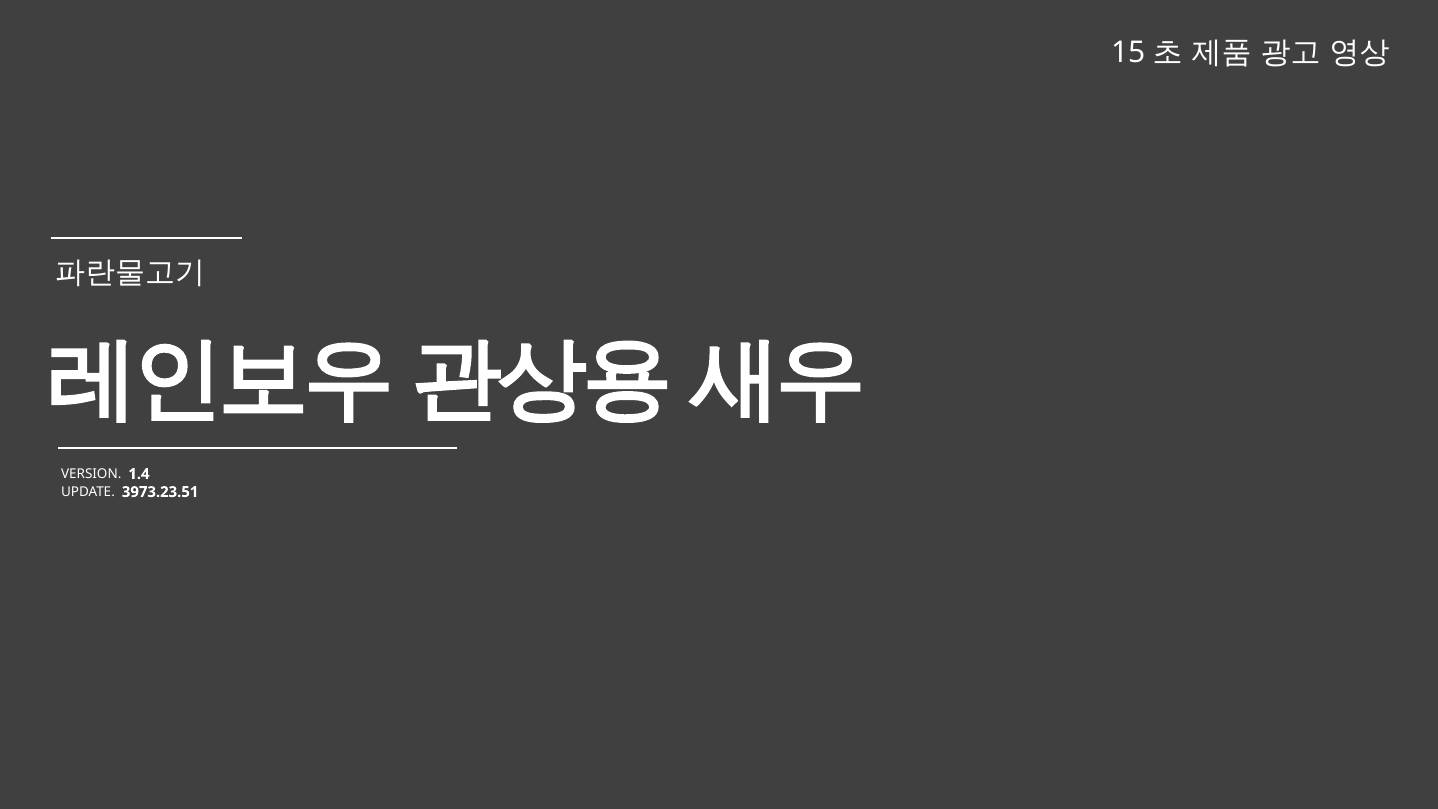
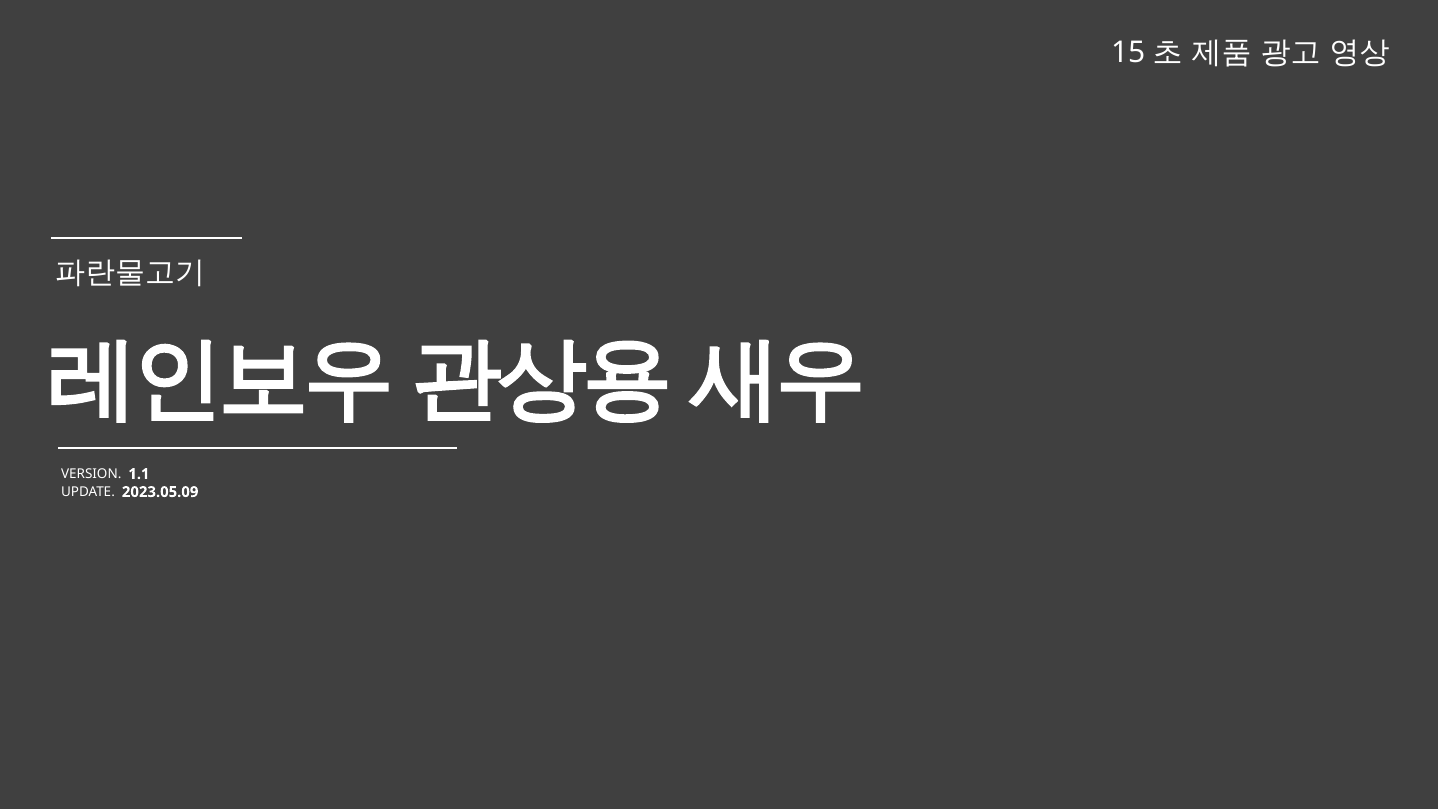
1.4: 1.4 -> 1.1
3973.23.51: 3973.23.51 -> 2023.05.09
